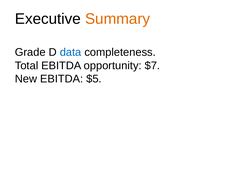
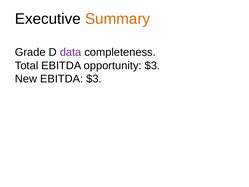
data colour: blue -> purple
opportunity $7: $7 -> $3
EBITDA $5: $5 -> $3
